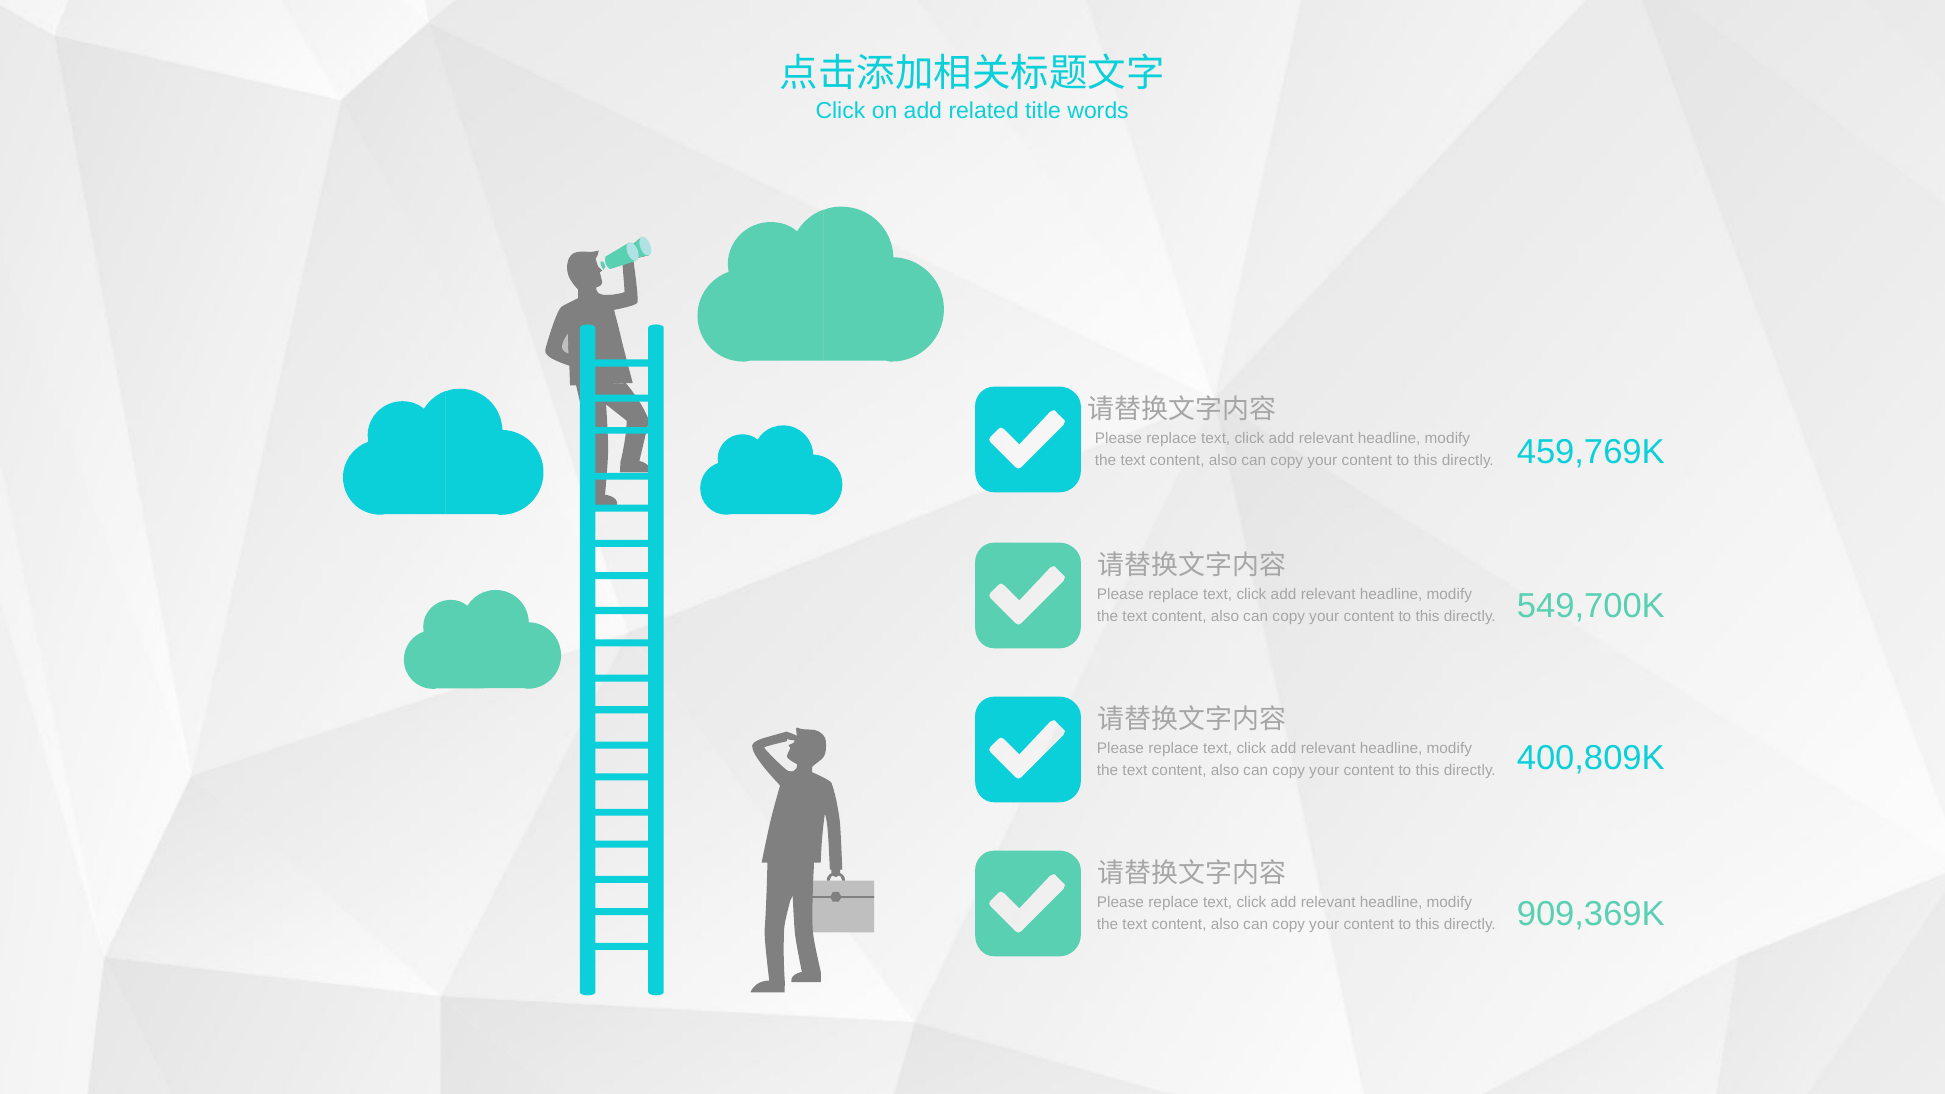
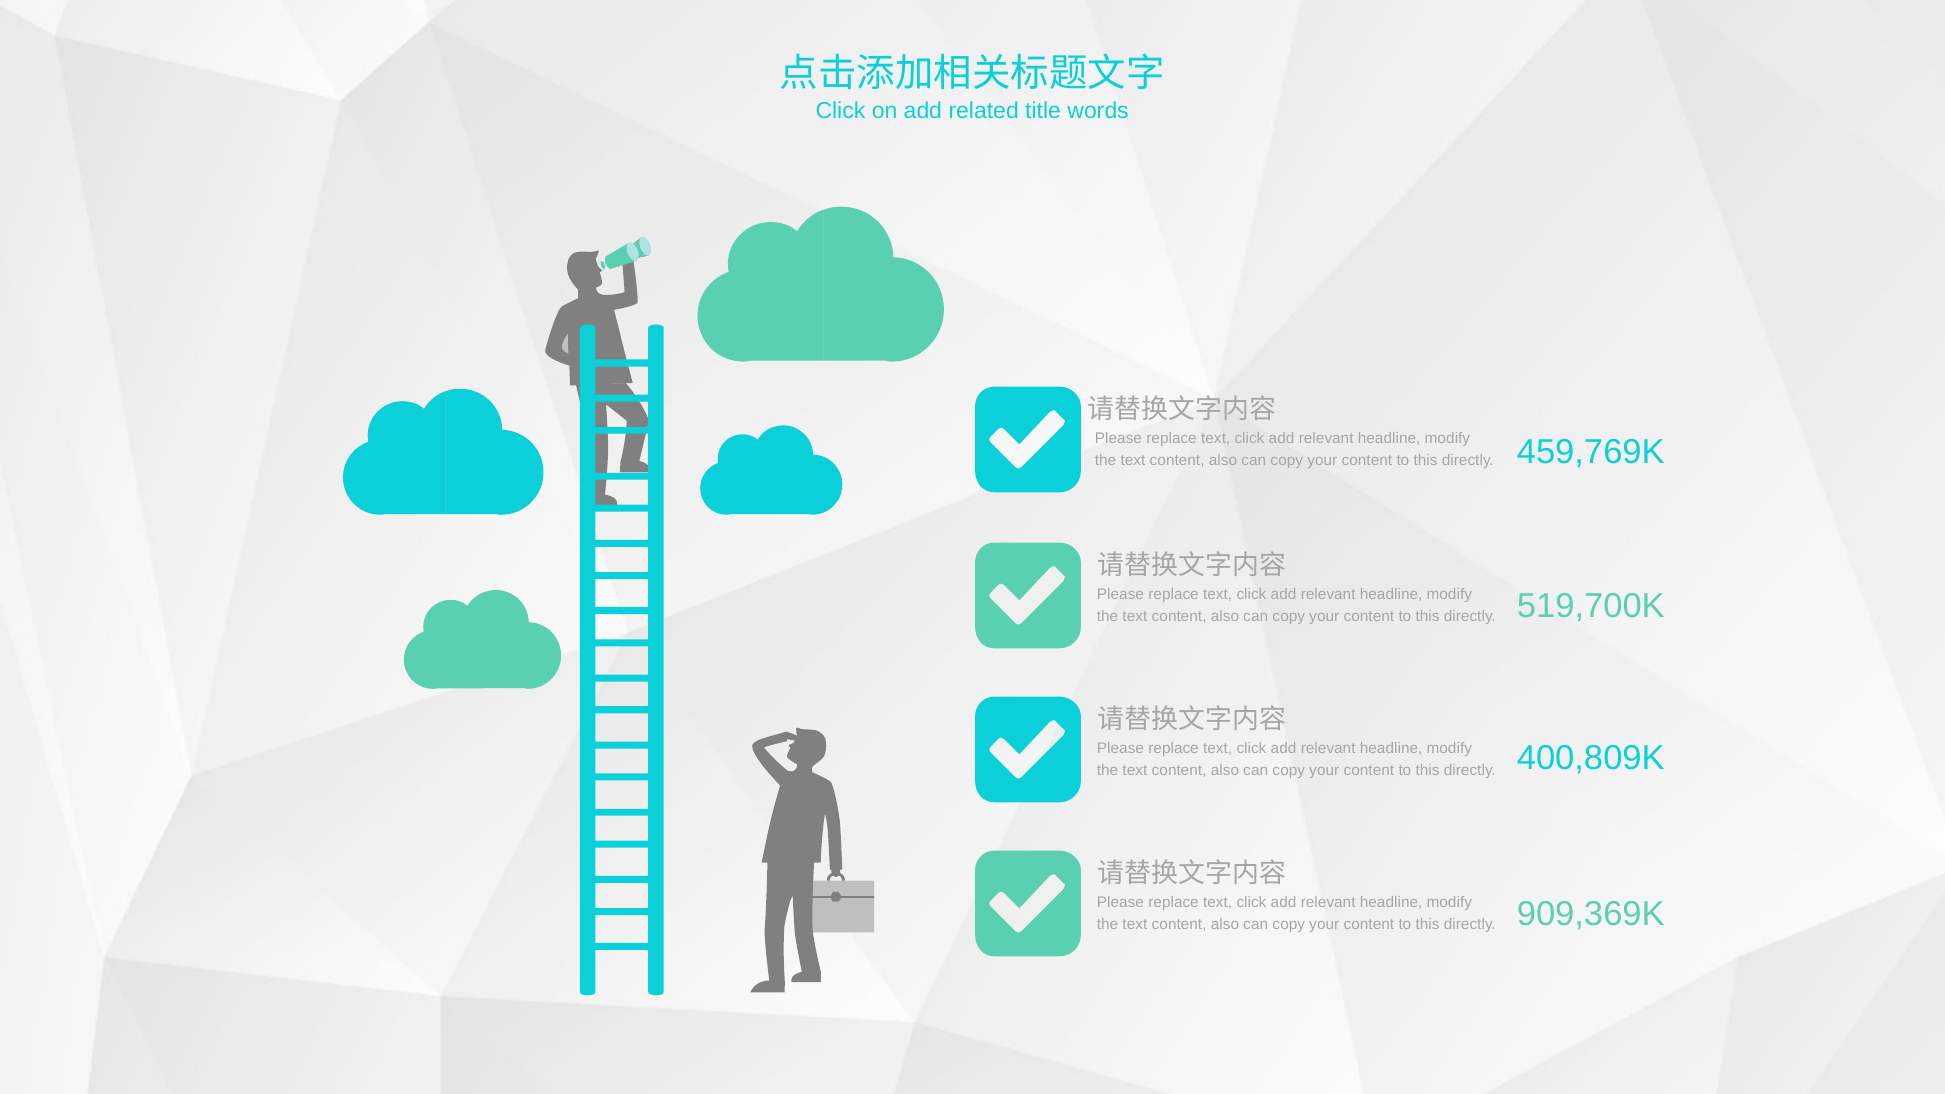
549,700K: 549,700K -> 519,700K
